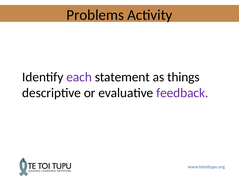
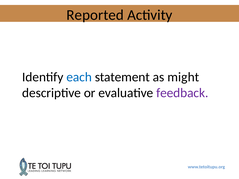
Problems: Problems -> Reported
each colour: purple -> blue
things: things -> might
